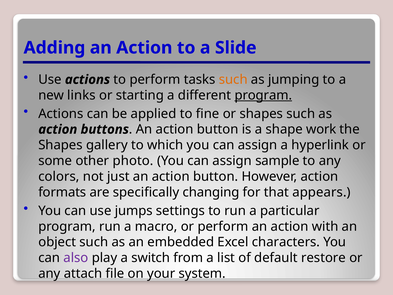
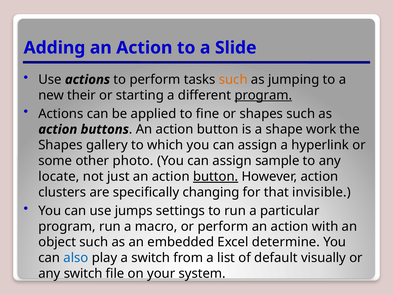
links: links -> their
colors: colors -> locate
button at (216, 176) underline: none -> present
formats: formats -> clusters
appears: appears -> invisible
characters: characters -> determine
also colour: purple -> blue
restore: restore -> visually
any attach: attach -> switch
